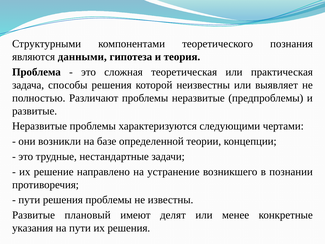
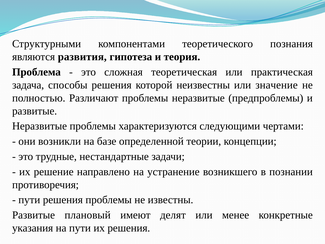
данными: данными -> развития
выявляет: выявляет -> значение
